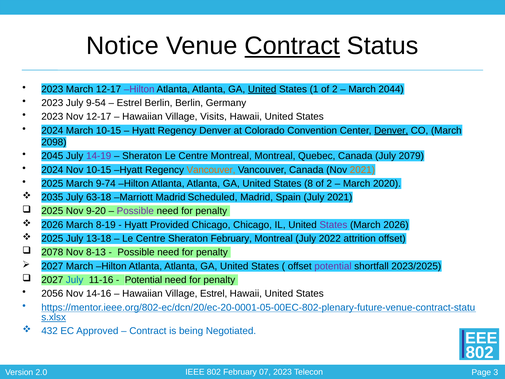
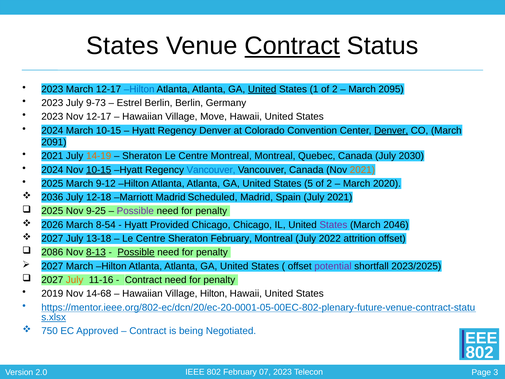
Notice at (123, 46): Notice -> States
Hilton at (139, 89) colour: purple -> blue
2044: 2044 -> 2095
9-54: 9-54 -> 9-73
Visits: Visits -> Move
2098: 2098 -> 2091
2045 at (52, 156): 2045 -> 2021
14-19 colour: purple -> orange
2079: 2079 -> 2030
10-15 at (99, 170) underline: none -> present
Vancouver at (211, 170) colour: orange -> blue
9-74: 9-74 -> 9-12
8: 8 -> 5
2035: 2035 -> 2036
63-18: 63-18 -> 12-18
9-20: 9-20 -> 9-25
8-19: 8-19 -> 8-54
March 2026: 2026 -> 2046
2025 at (52, 238): 2025 -> 2027
2078: 2078 -> 2086
8-13 underline: none -> present
Possible at (136, 252) underline: none -> present
July at (75, 280) colour: blue -> orange
Potential at (143, 280): Potential -> Contract
2056: 2056 -> 2019
14-16: 14-16 -> 14-68
Village Estrel: Estrel -> Hilton
432: 432 -> 750
